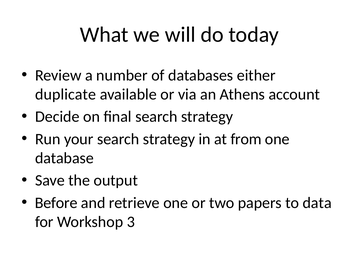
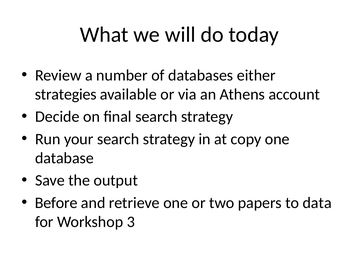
duplicate: duplicate -> strategies
from: from -> copy
